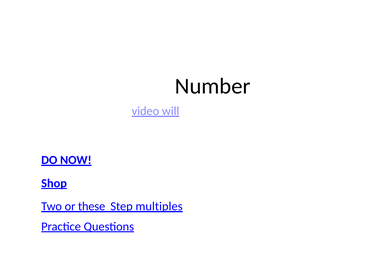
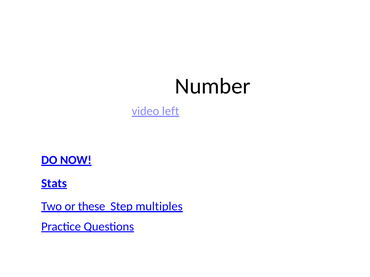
will: will -> left
Shop: Shop -> Stats
